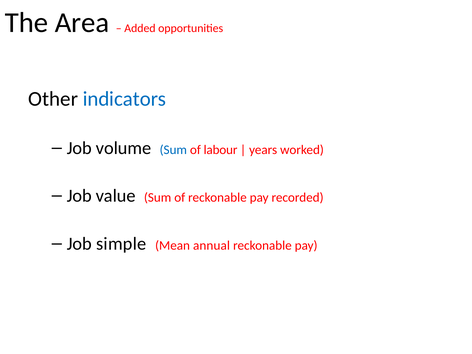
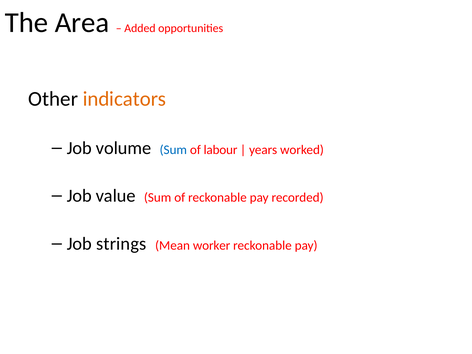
indicators colour: blue -> orange
simple: simple -> strings
annual: annual -> worker
